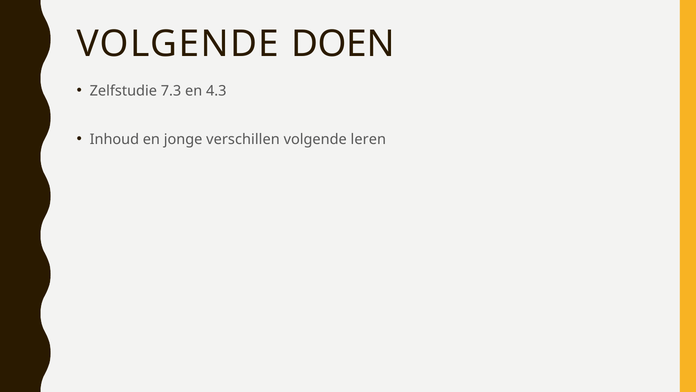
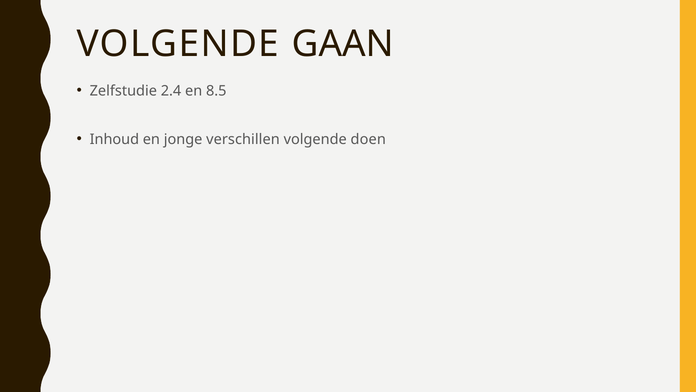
DOEN: DOEN -> GAAN
7.3: 7.3 -> 2.4
4.3: 4.3 -> 8.5
leren: leren -> doen
